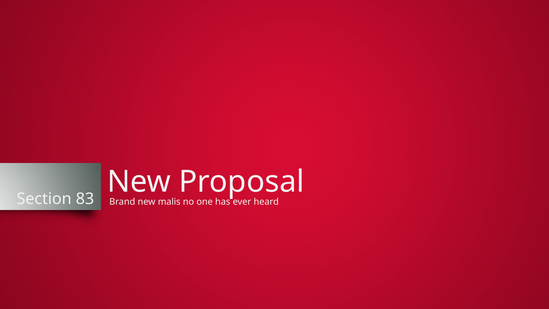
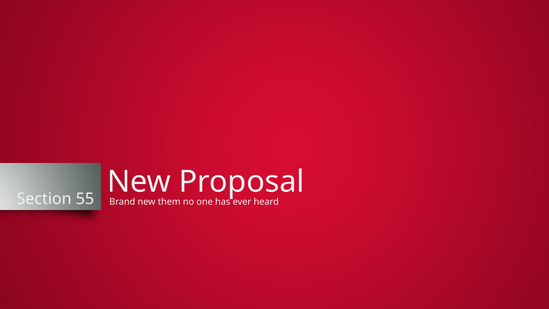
83: 83 -> 55
malis: malis -> them
